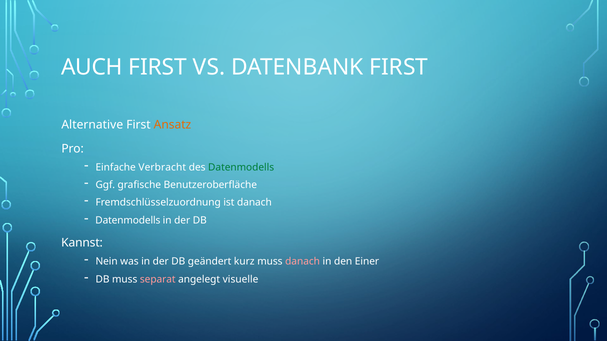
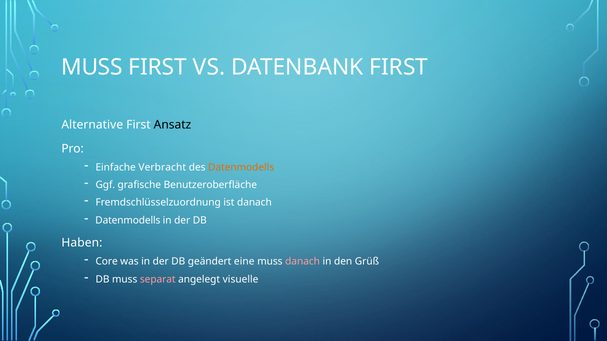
AUCH at (92, 67): AUCH -> MUSS
Ansatz colour: orange -> black
Datenmodells at (241, 168) colour: green -> orange
Kannst: Kannst -> Haben
Nein: Nein -> Core
kurz: kurz -> eine
Einer: Einer -> Grüß
